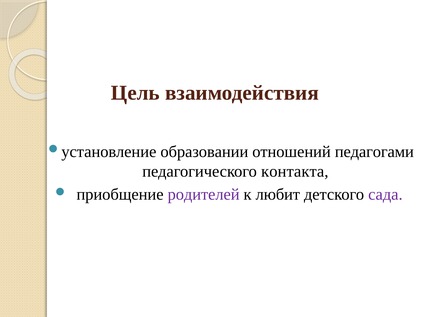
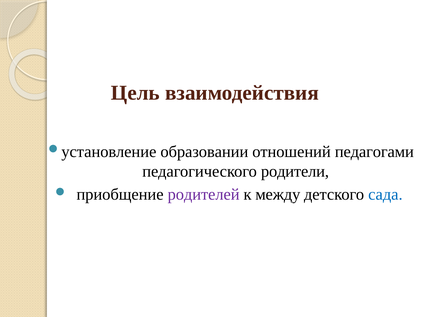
контакта: контакта -> родители
любит: любит -> между
сада colour: purple -> blue
